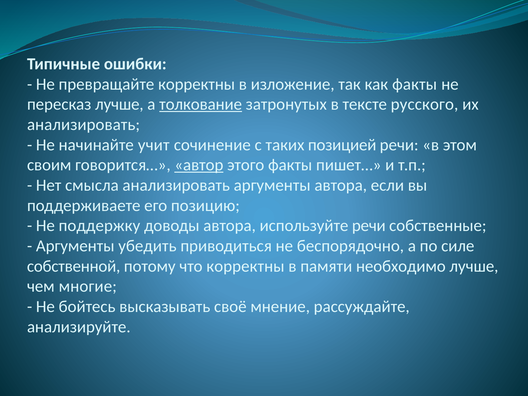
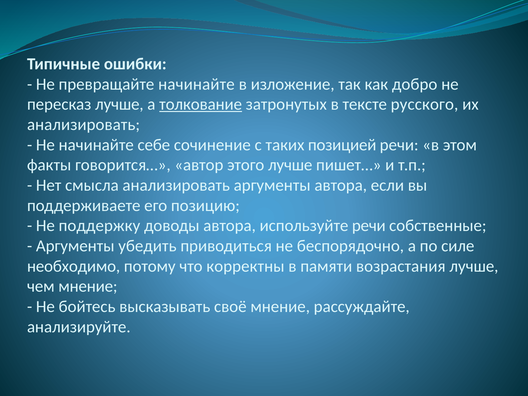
превращайте корректны: корректны -> начинайте
как факты: факты -> добро
учит: учит -> себе
своим: своим -> факты
автор underline: present -> none
этого факты: факты -> лучше
собственной: собственной -> необходимо
необходимо: необходимо -> возрастания
чем многие: многие -> мнение
